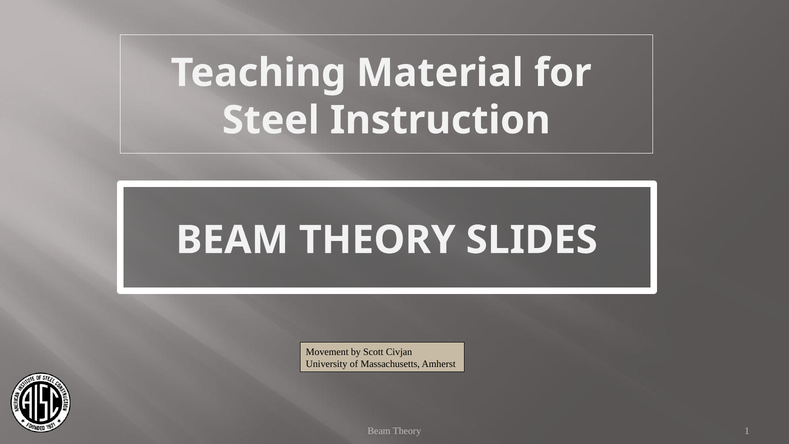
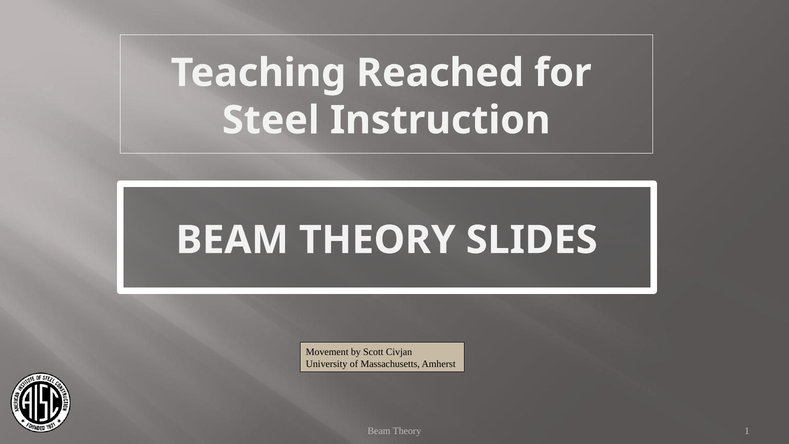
Material: Material -> Reached
